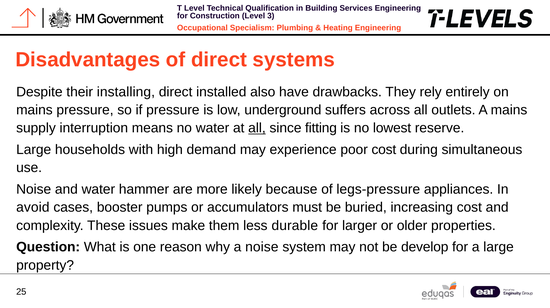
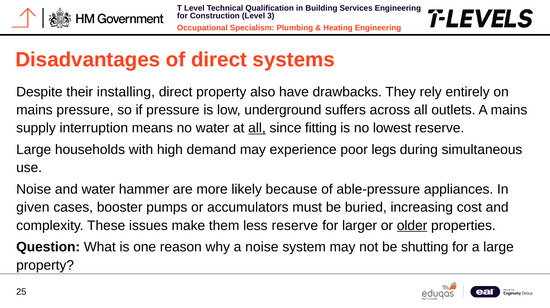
direct installed: installed -> property
poor cost: cost -> legs
legs-pressure: legs-pressure -> able-pressure
avoid: avoid -> given
less durable: durable -> reserve
older underline: none -> present
develop: develop -> shutting
